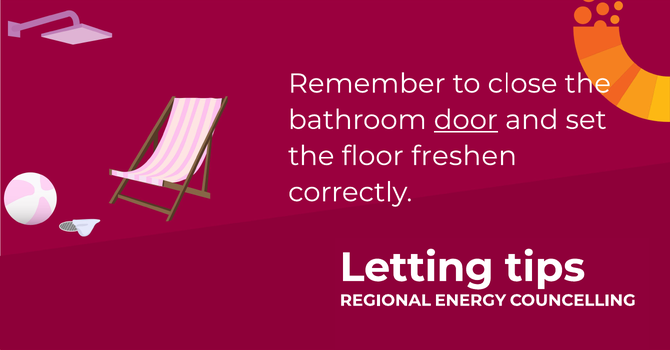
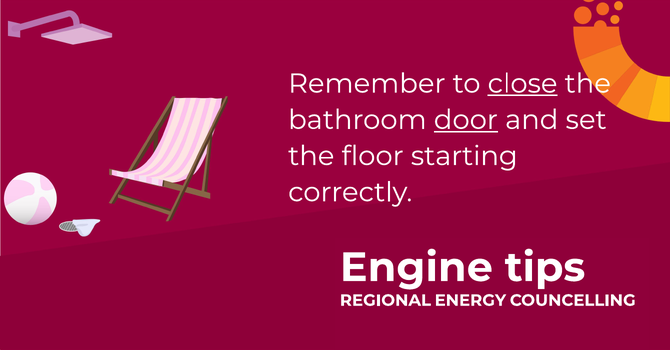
close underline: none -> present
freshen: freshen -> starting
Letting: Letting -> Engine
